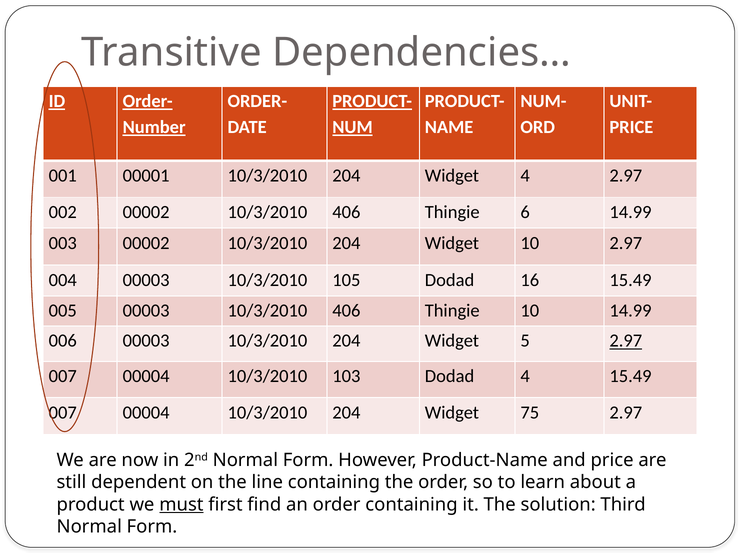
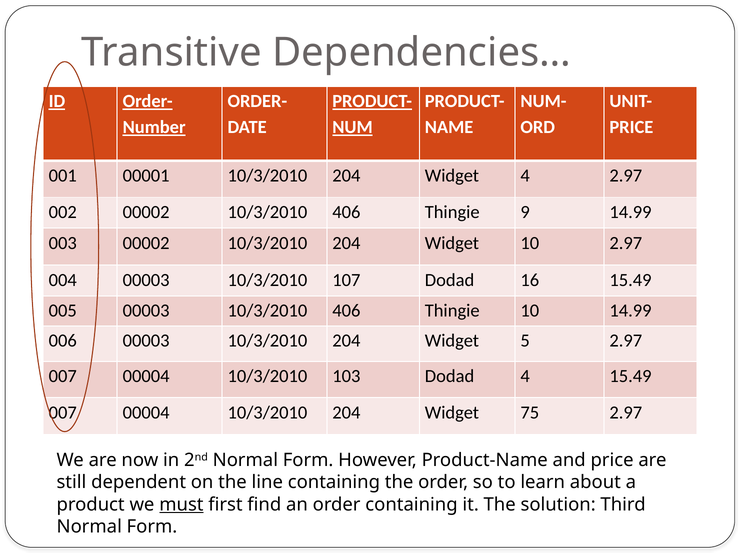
6: 6 -> 9
105: 105 -> 107
2.97 at (626, 341) underline: present -> none
